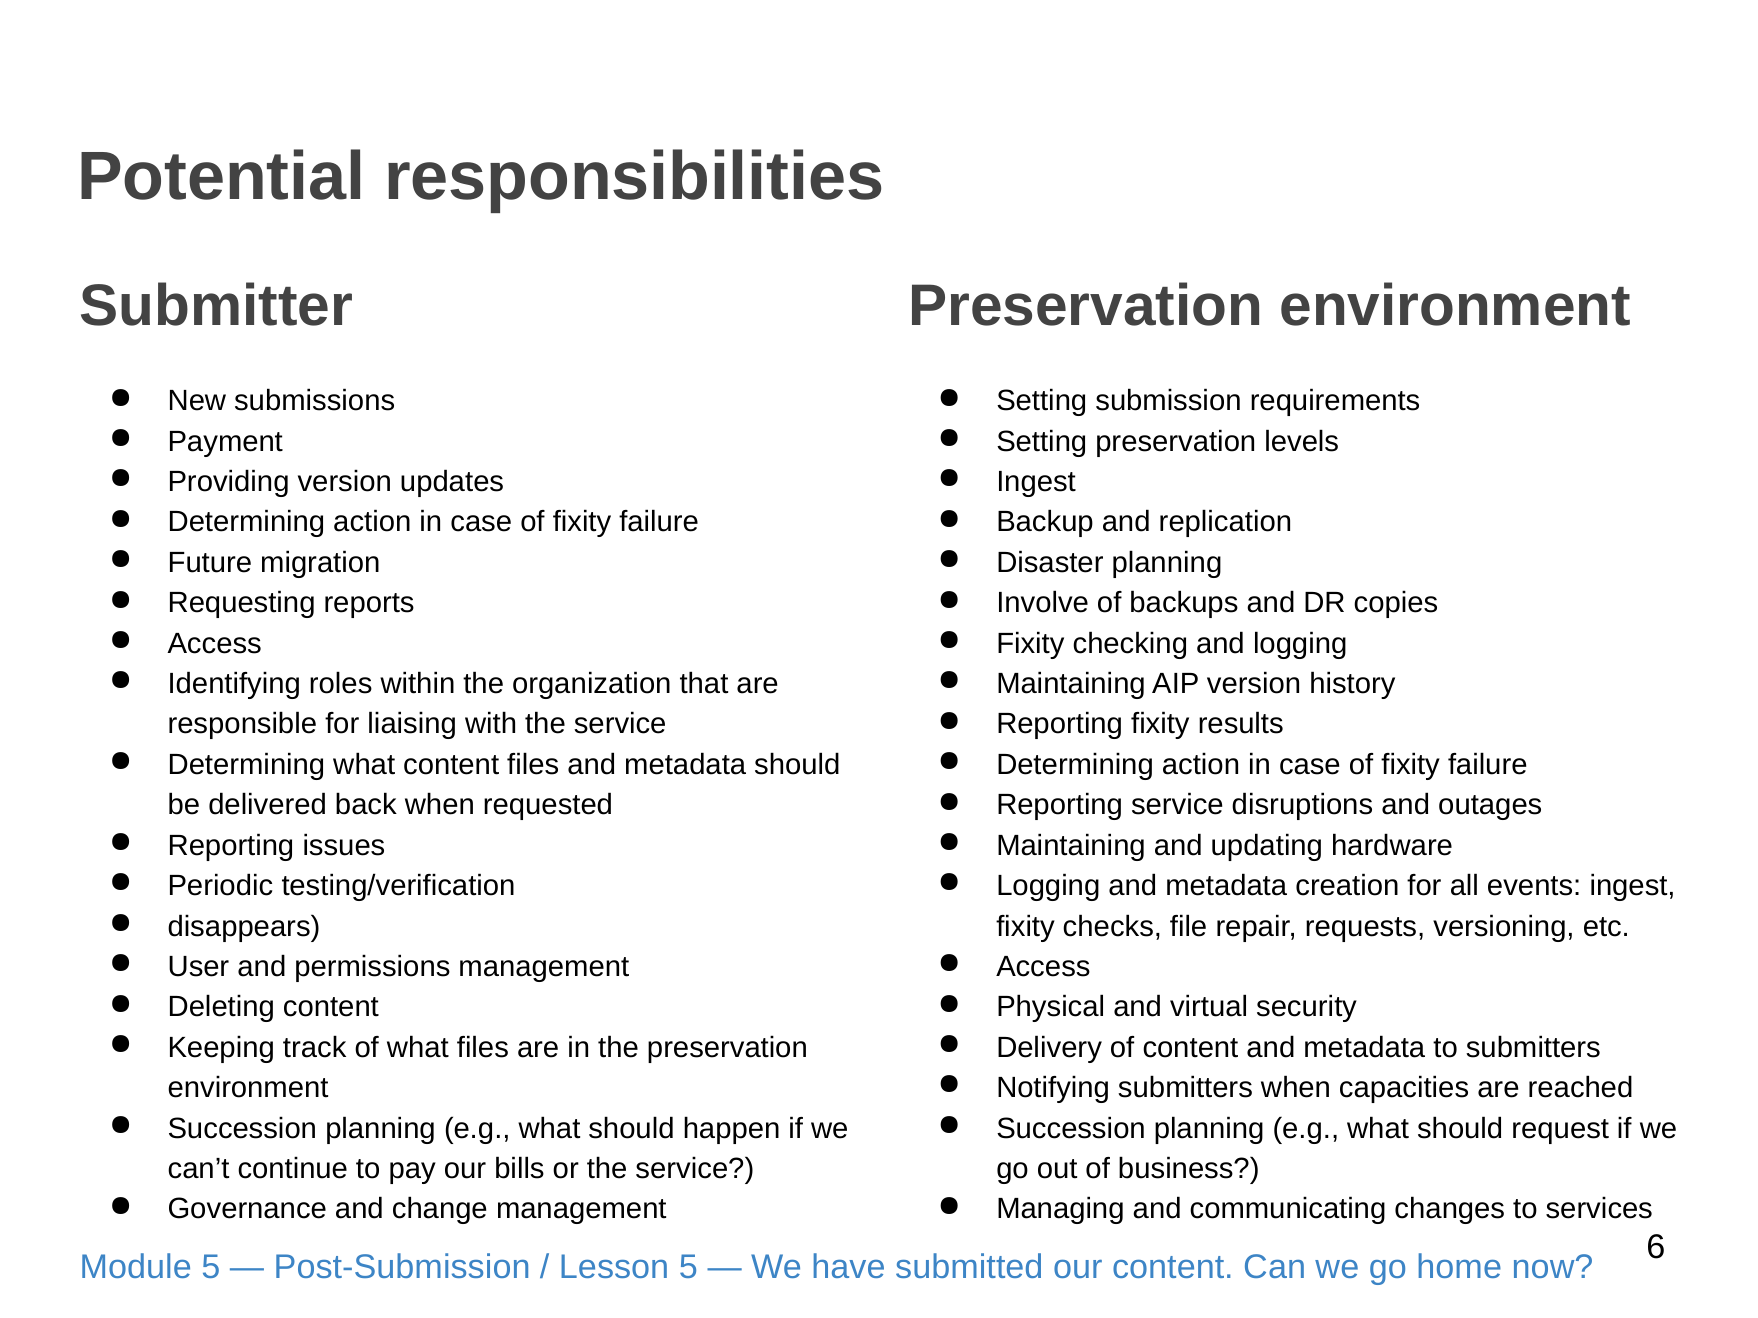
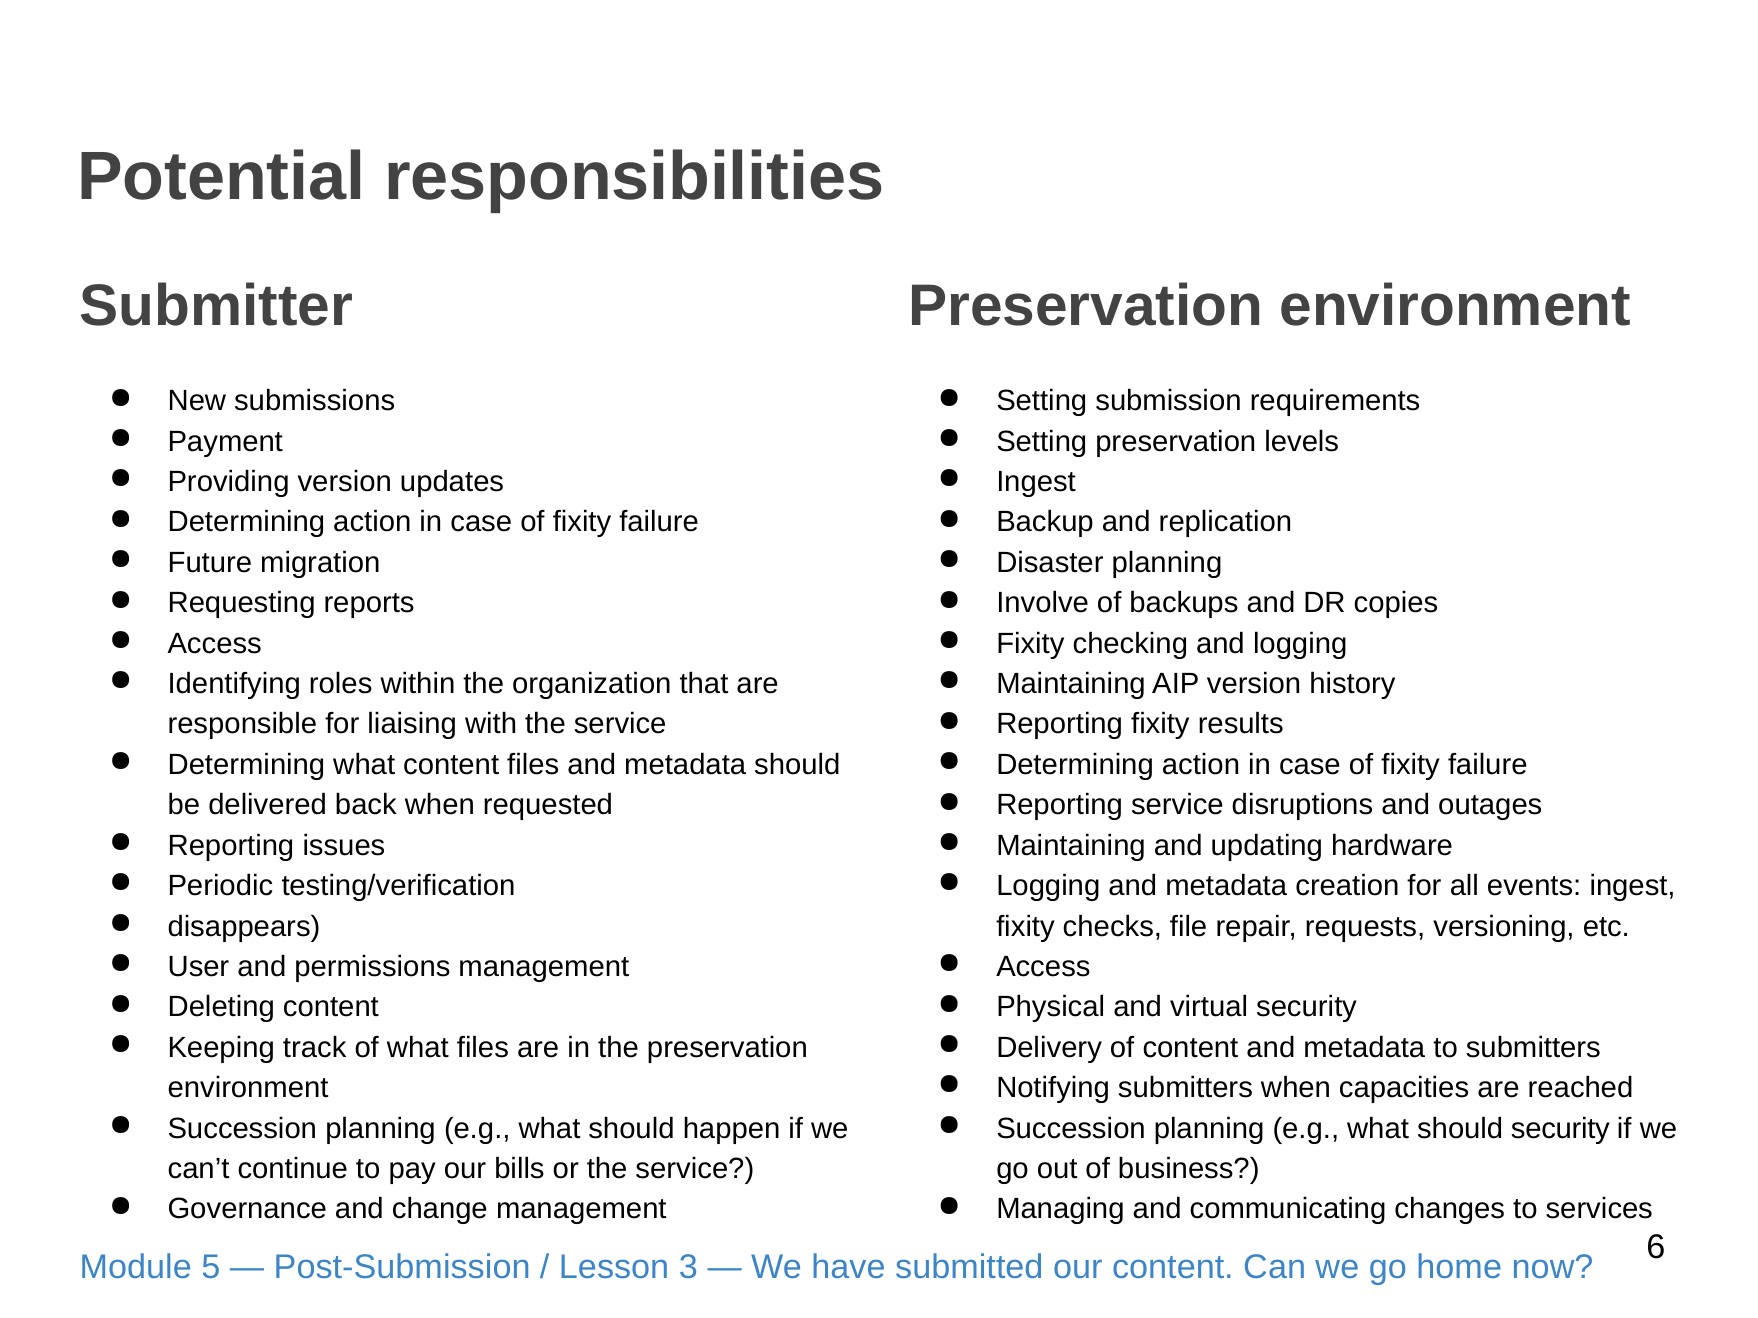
should request: request -> security
Lesson 5: 5 -> 3
